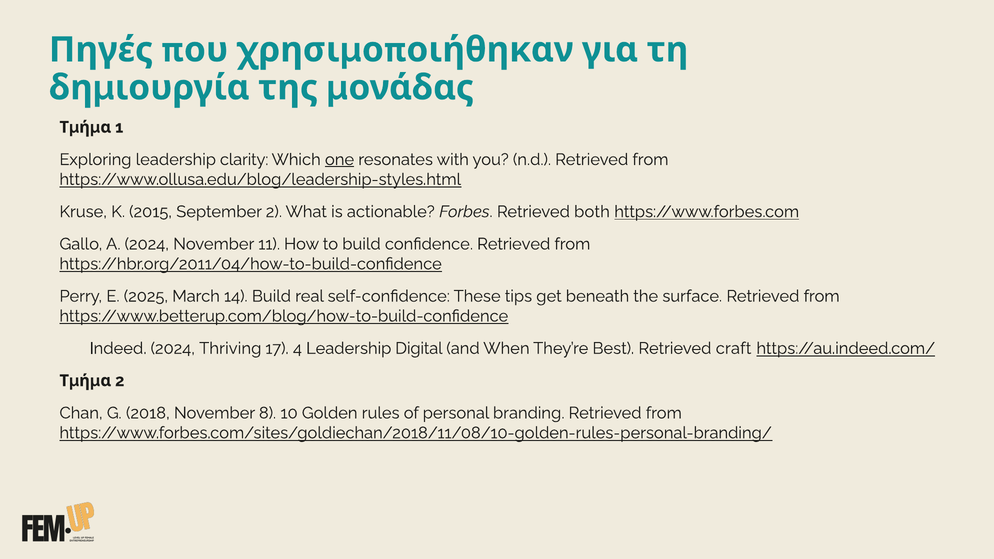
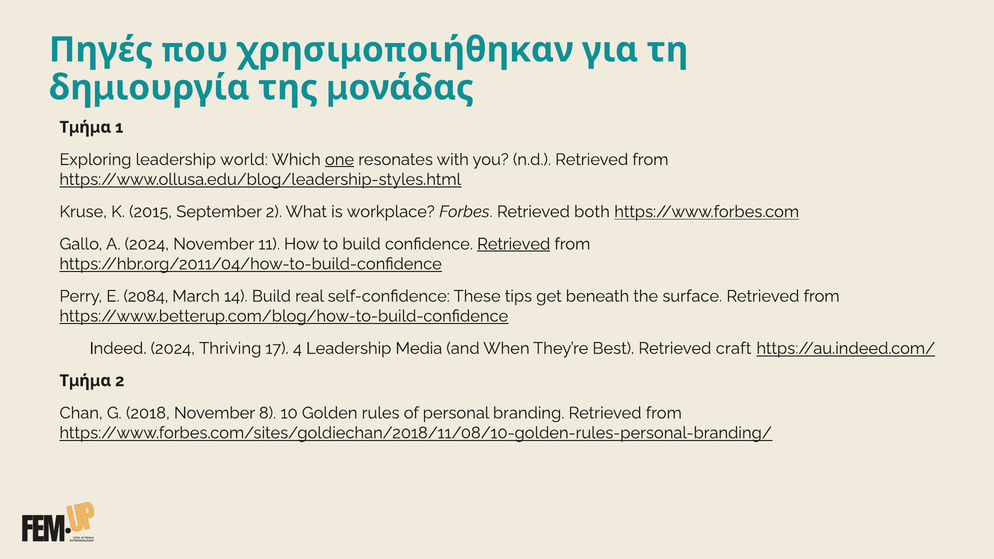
clarity: clarity -> world
actionable: actionable -> workplace
Retrieved at (514, 244) underline: none -> present
2025: 2025 -> 2084
Digital: Digital -> Media
